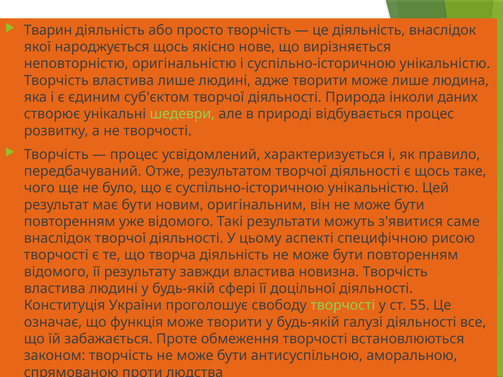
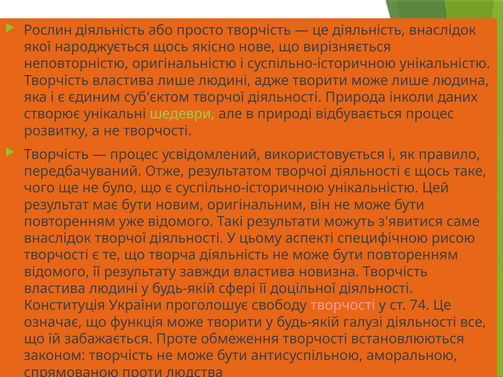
Тварин: Тварин -> Рослин
характеризується: характеризується -> використовується
творчості at (343, 306) colour: light green -> pink
55: 55 -> 74
